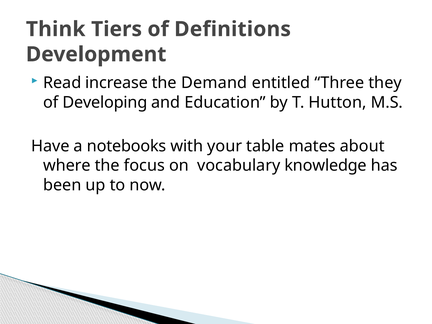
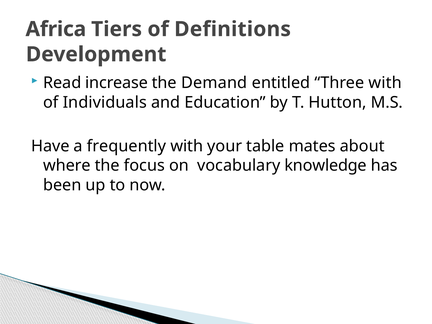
Think: Think -> Africa
Three they: they -> with
Developing: Developing -> Individuals
notebooks: notebooks -> frequently
